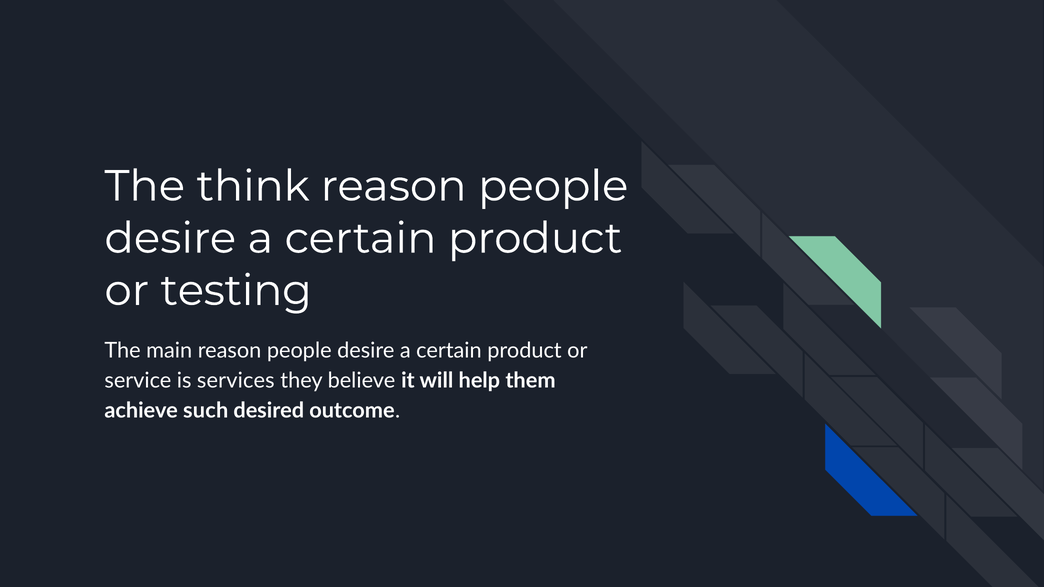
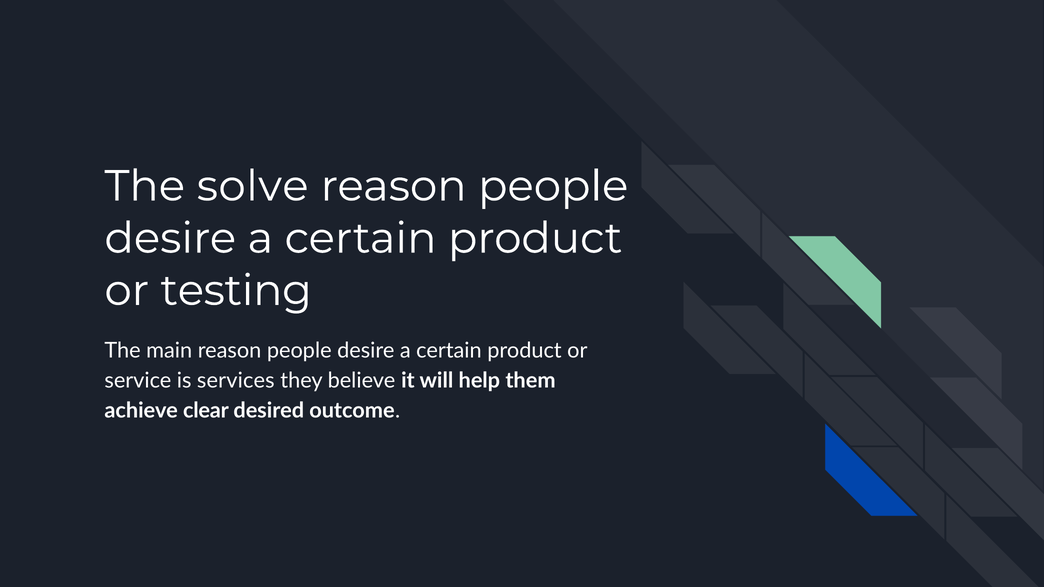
think: think -> solve
such: such -> clear
